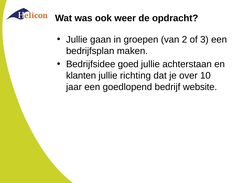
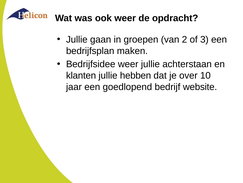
Bedrijfsidee goed: goed -> weer
richting: richting -> hebben
